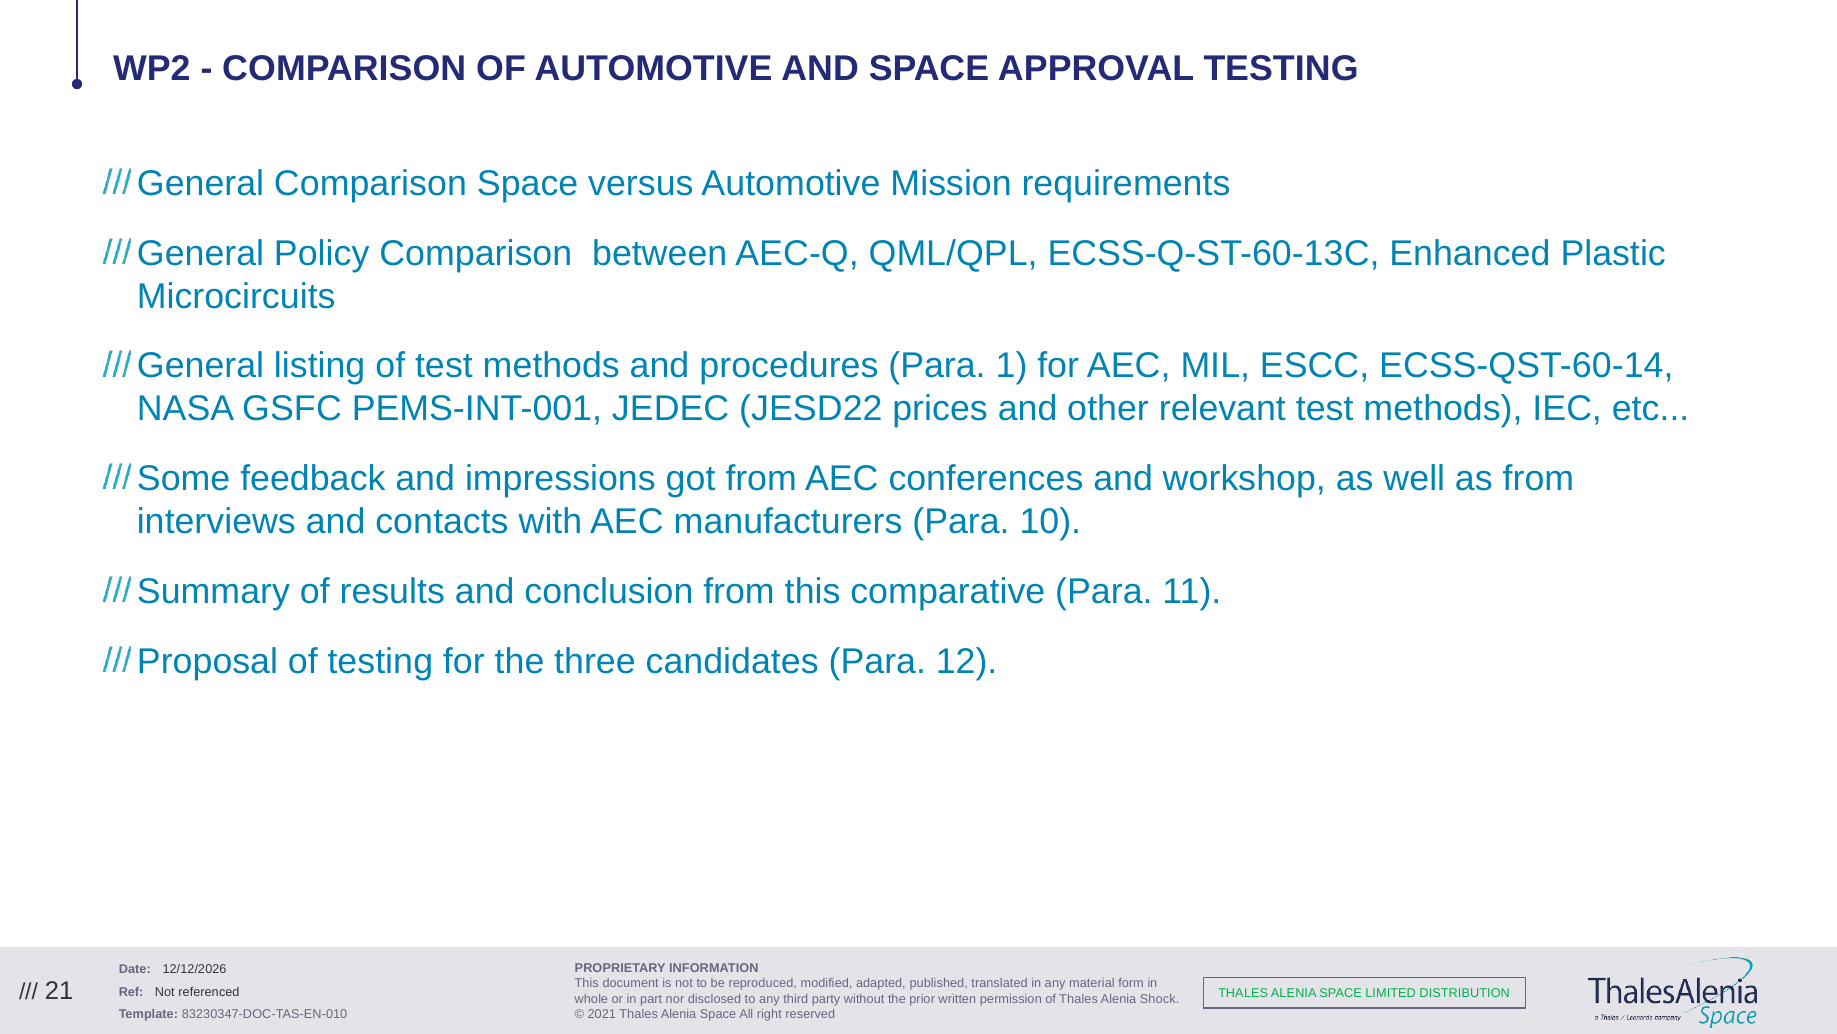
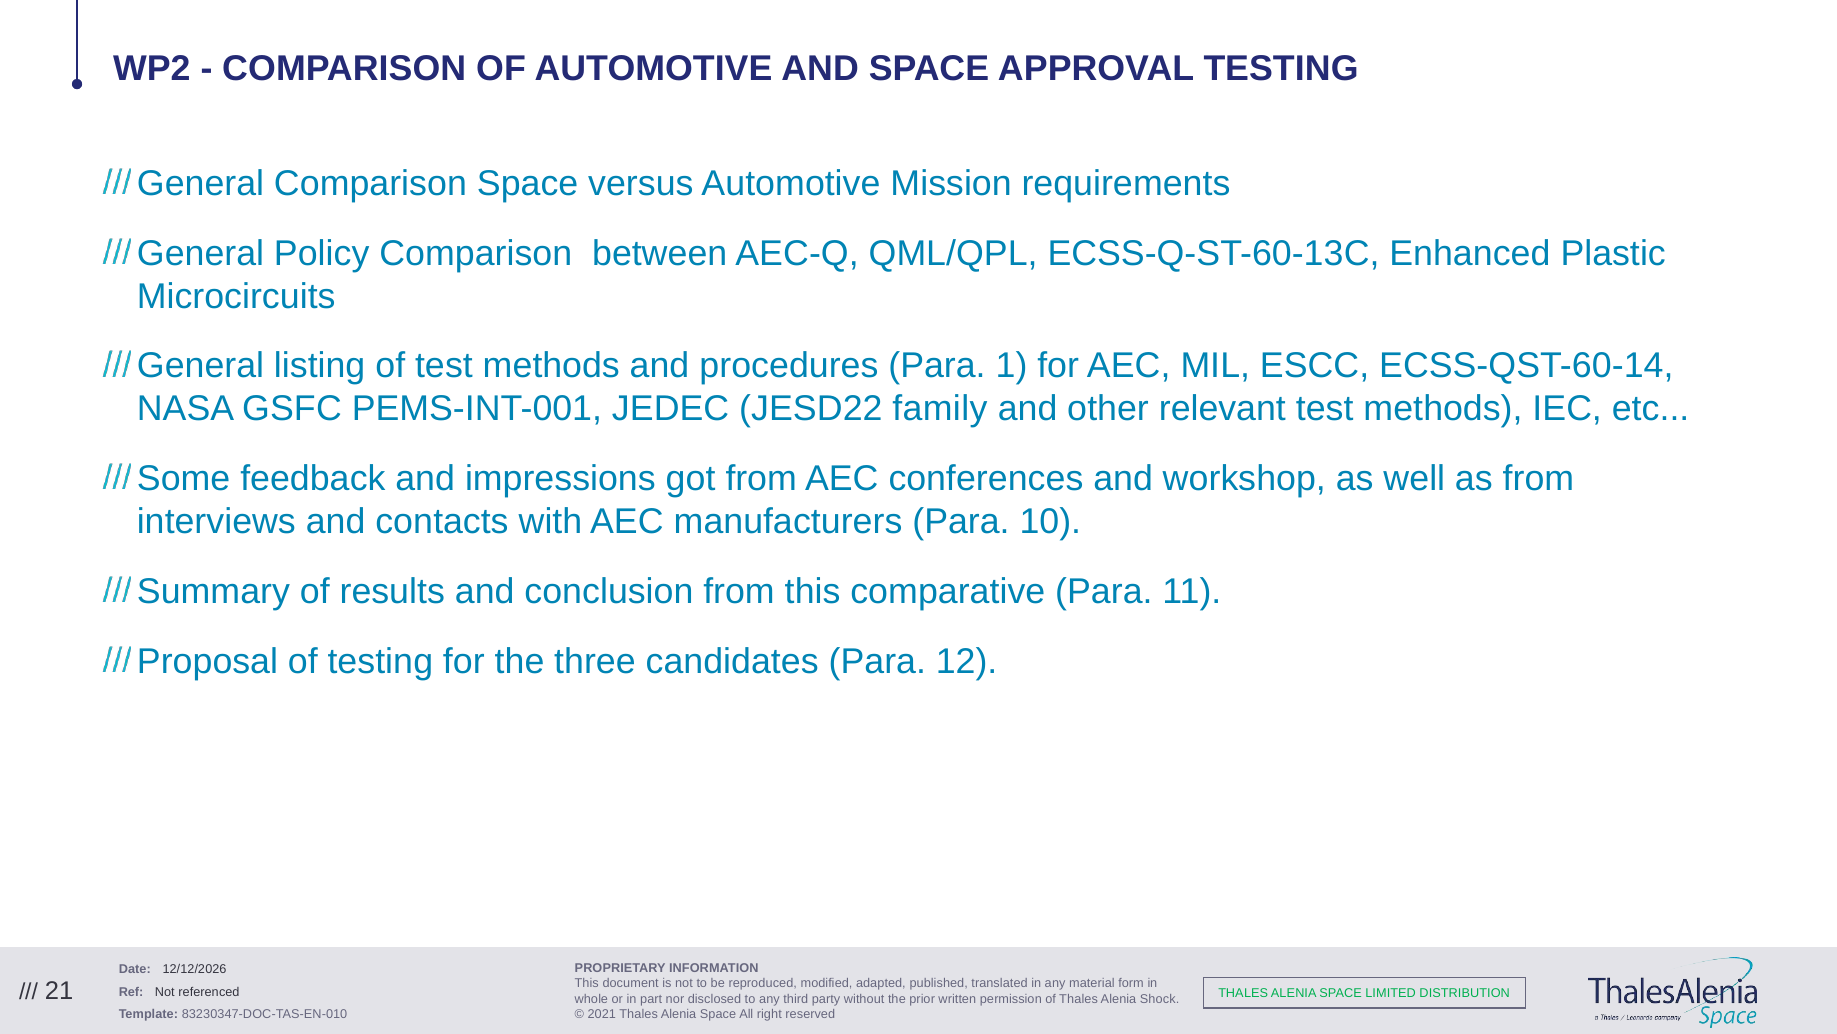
prices: prices -> family
